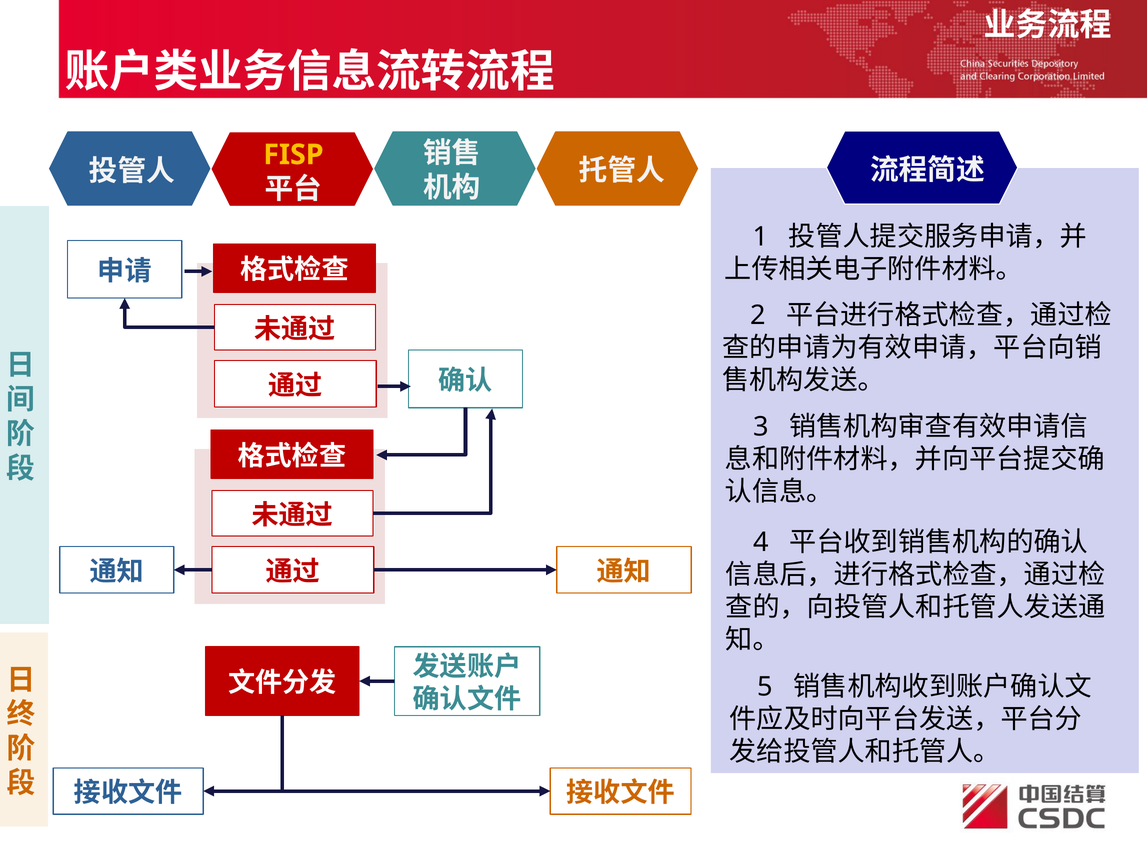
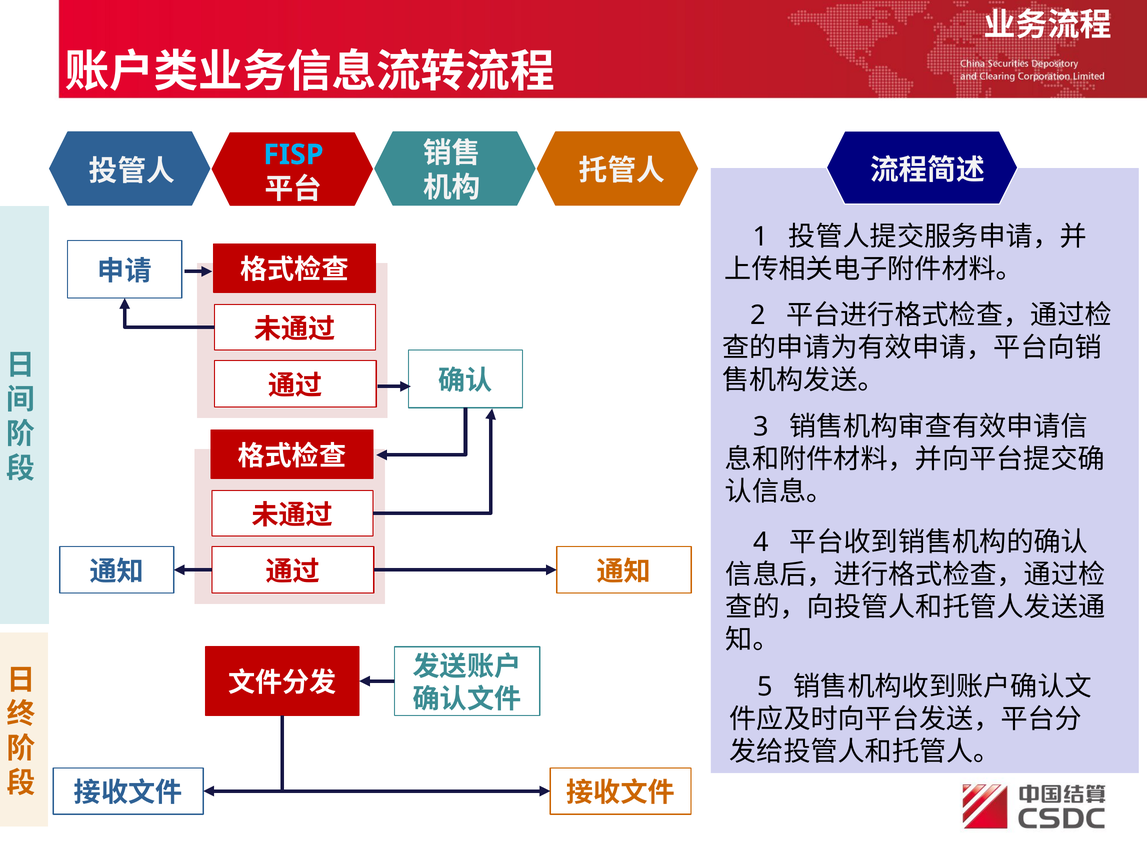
FISP colour: yellow -> light blue
